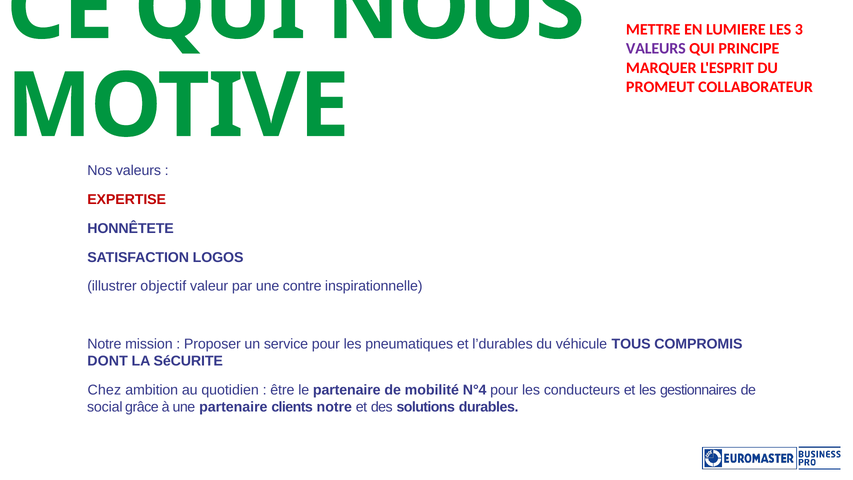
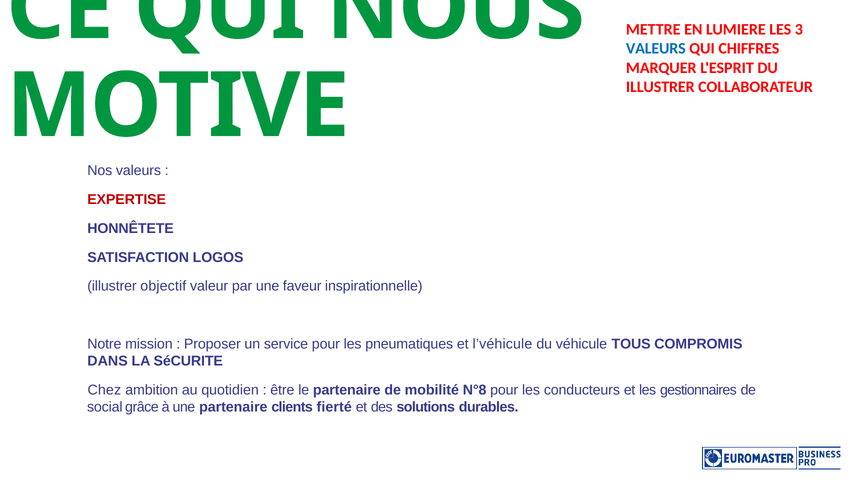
VALEURS at (656, 49) colour: purple -> blue
PRINCIPE: PRINCIPE -> CHIFFRES
PROMEUT at (660, 87): PROMEUT -> ILLUSTRER
contre: contre -> faveur
l’durables: l’durables -> l’véhicule
DONT: DONT -> DANS
N°4: N°4 -> N°8
clients notre: notre -> fierté
